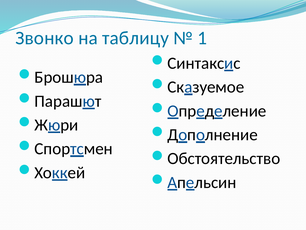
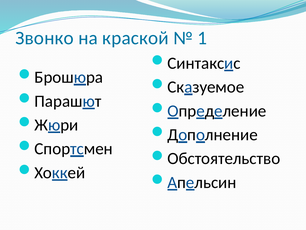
таблицу: таблицу -> краской
